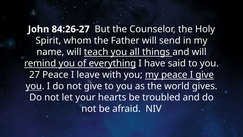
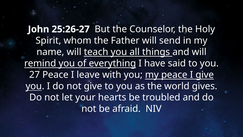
84:26-27: 84:26-27 -> 25:26-27
